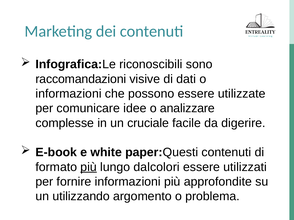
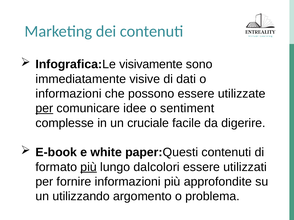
riconoscibili: riconoscibili -> visivamente
raccomandazioni: raccomandazioni -> immediatamente
per at (44, 109) underline: none -> present
analizzare: analizzare -> sentiment
